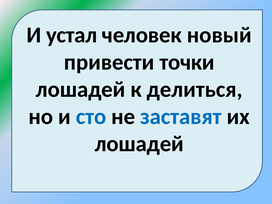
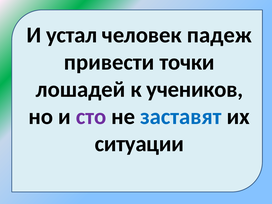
новый: новый -> падеж
делиться: делиться -> учеников
сто colour: blue -> purple
лошадей at (139, 144): лошадей -> ситуации
